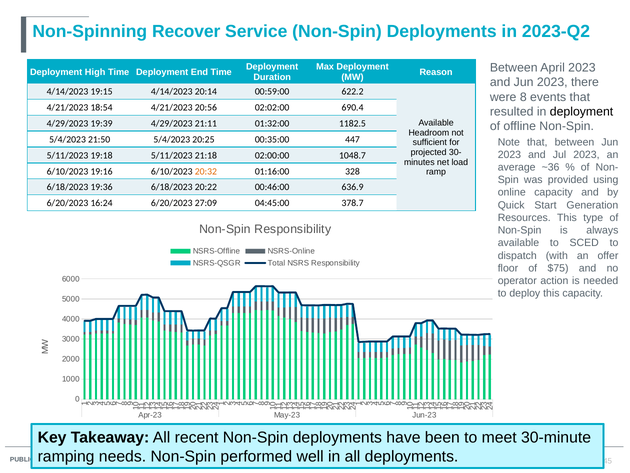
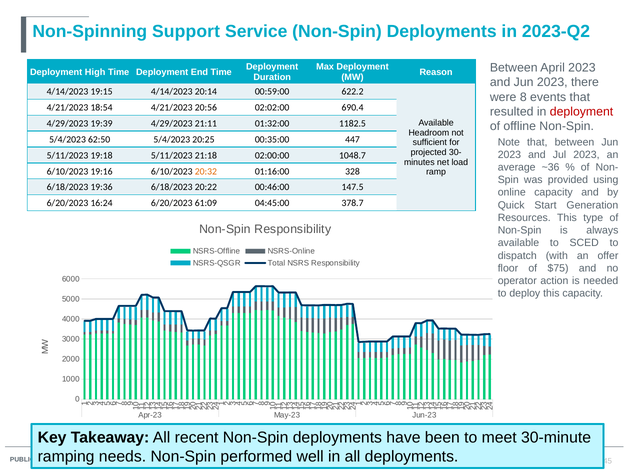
Recover: Recover -> Support
deployment at (582, 112) colour: black -> red
21:50: 21:50 -> 62:50
636.9: 636.9 -> 147.5
27:09: 27:09 -> 61:09
